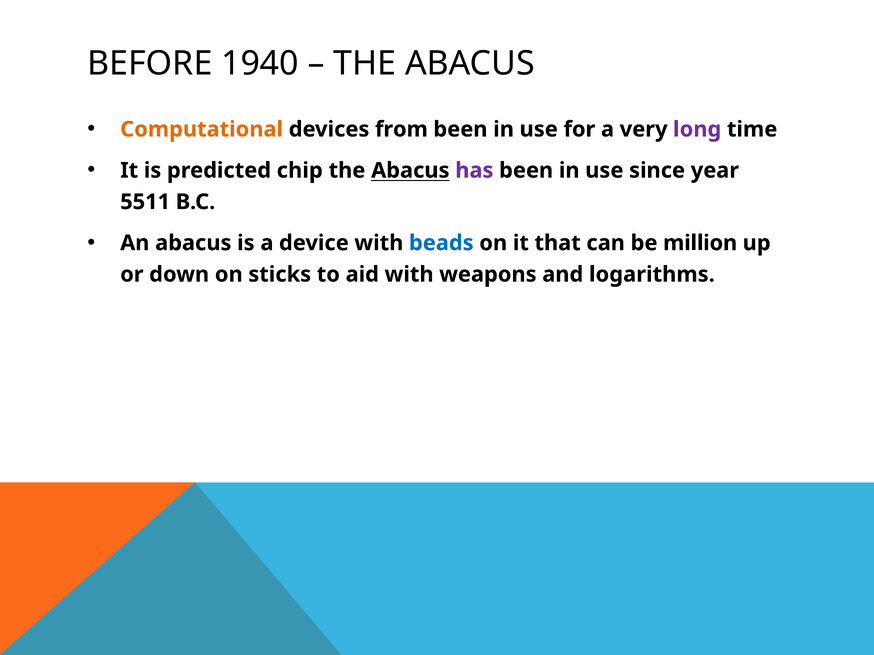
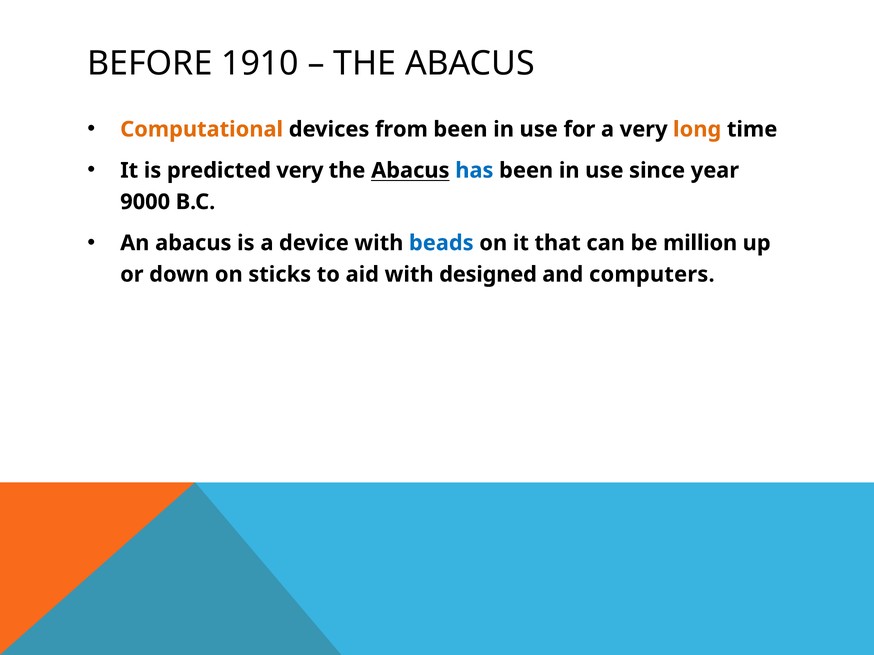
1940: 1940 -> 1910
long colour: purple -> orange
predicted chip: chip -> very
has colour: purple -> blue
5511: 5511 -> 9000
weapons: weapons -> designed
logarithms: logarithms -> computers
